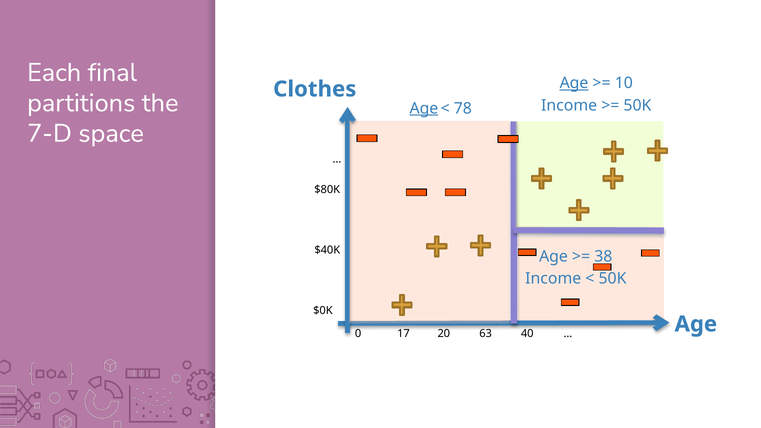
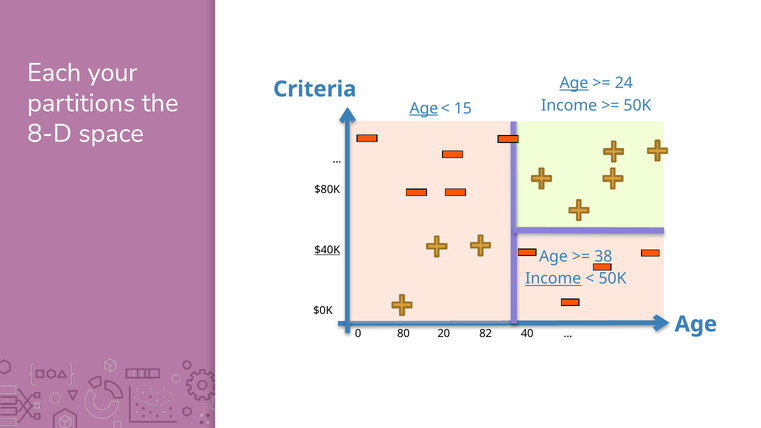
final: final -> your
10: 10 -> 24
Clothes: Clothes -> Criteria
78: 78 -> 15
7-D: 7-D -> 8-D
$40K underline: none -> present
Income at (553, 279) underline: none -> present
17: 17 -> 80
63: 63 -> 82
